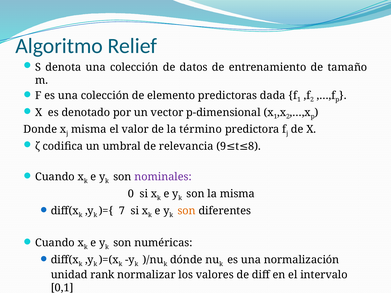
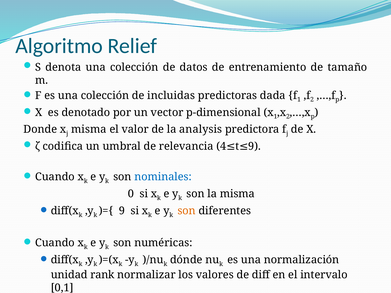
elemento: elemento -> incluidas
término: término -> analysis
9: 9 -> 4
8 at (255, 147): 8 -> 9
nominales colour: purple -> blue
7 at (122, 211): 7 -> 9
